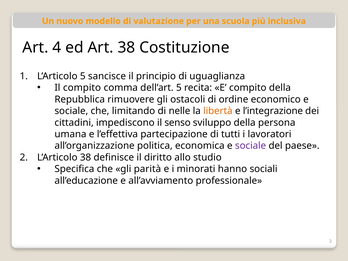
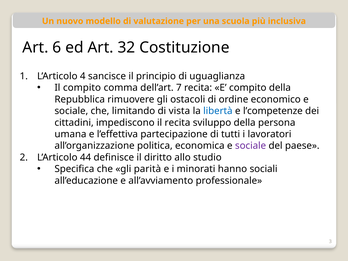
4: 4 -> 6
Art 38: 38 -> 32
L’Articolo 5: 5 -> 4
dell’art 5: 5 -> 7
nelle: nelle -> vista
libertà colour: orange -> blue
l’integrazione: l’integrazione -> l’competenze
il senso: senso -> recita
L’Articolo 38: 38 -> 44
